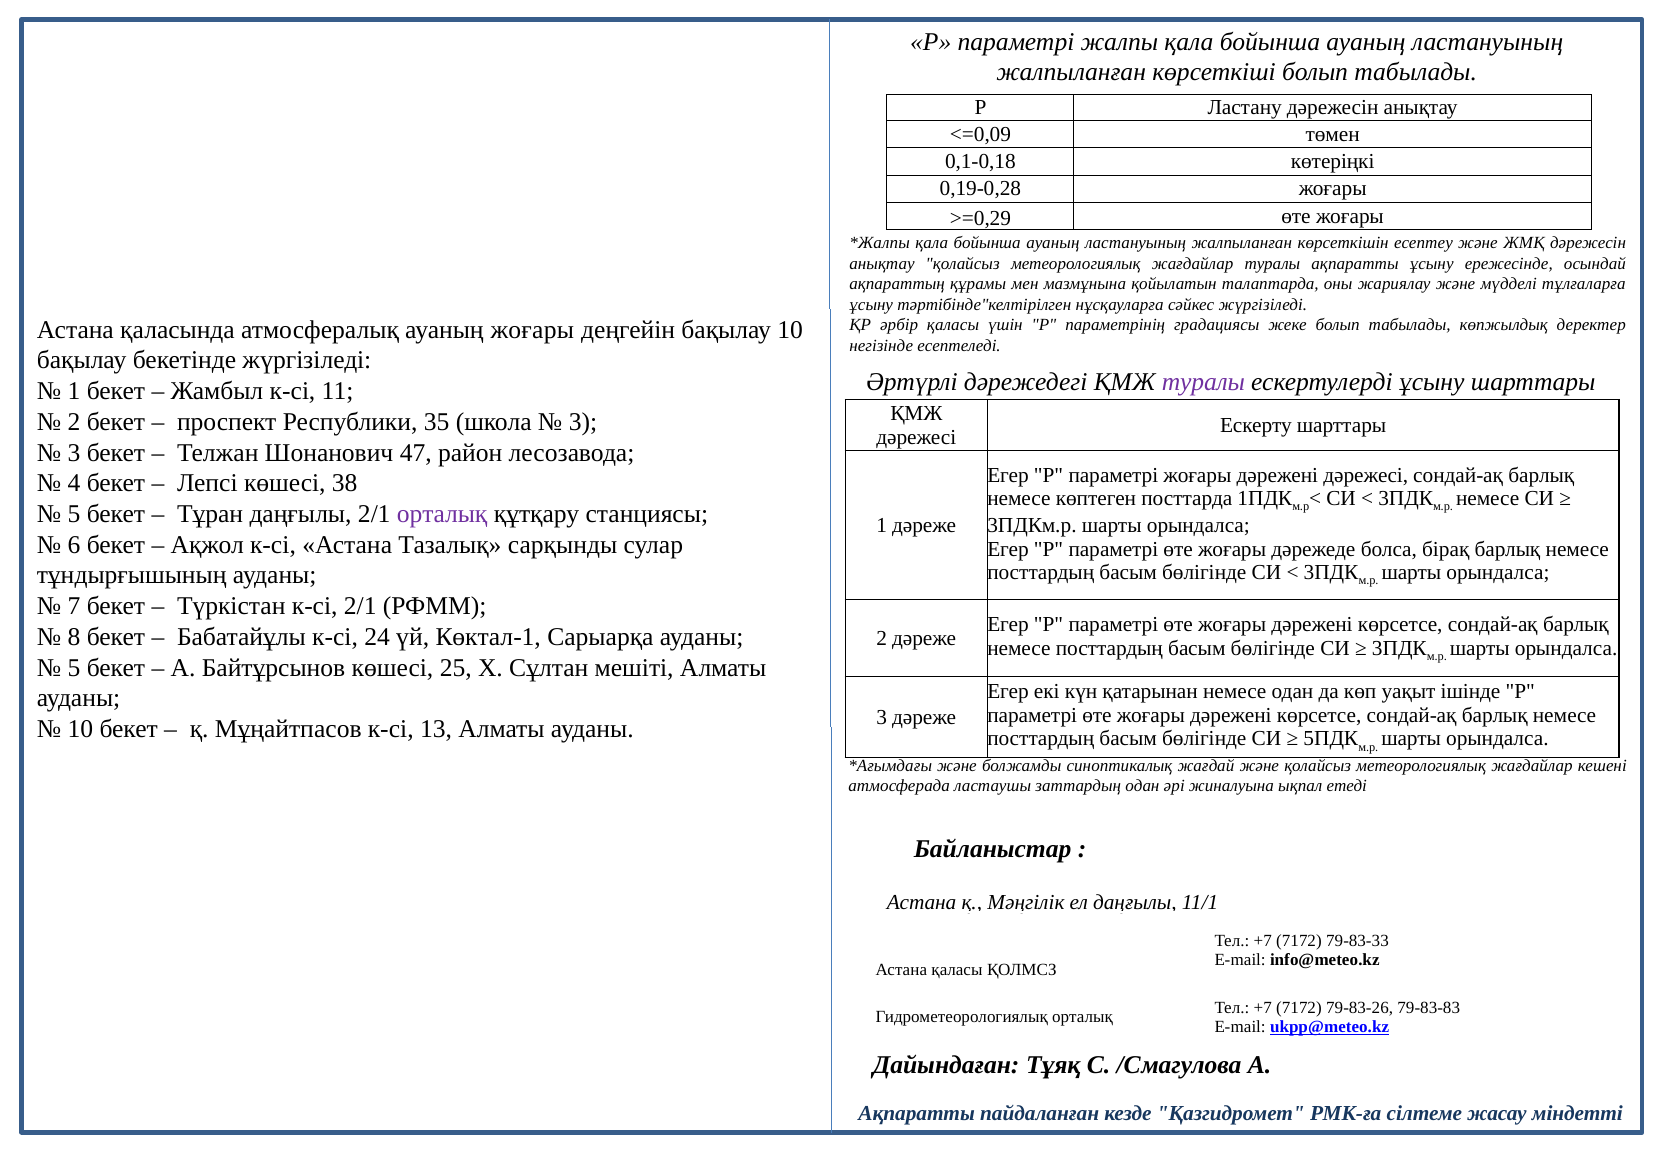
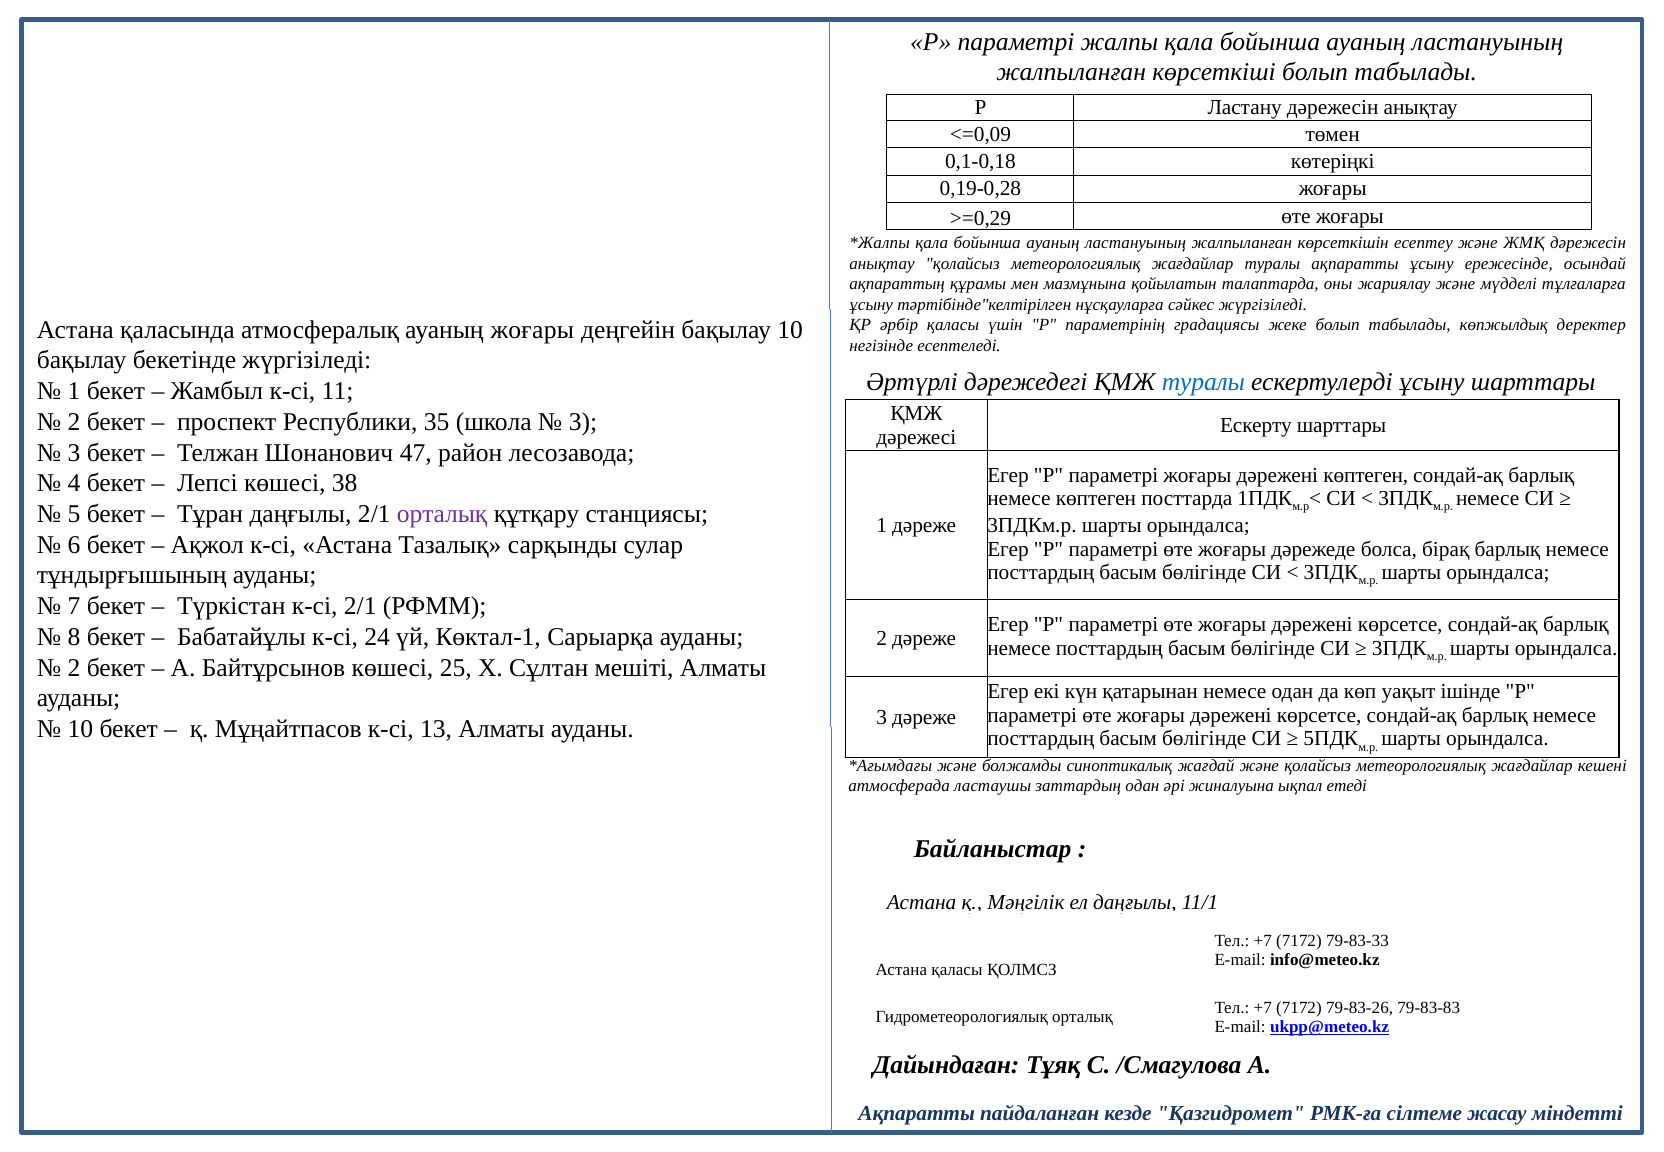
туралы at (1203, 382) colour: purple -> blue
дәрежені дәрежесі: дәрежесі -> көптеген
5 at (74, 668): 5 -> 2
